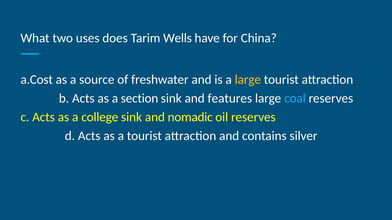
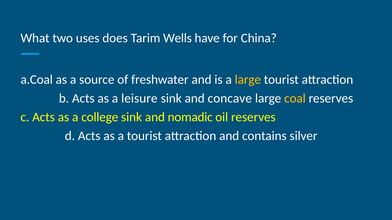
a.Cost: a.Cost -> a.Coal
section: section -> leisure
features: features -> concave
coal colour: light blue -> yellow
